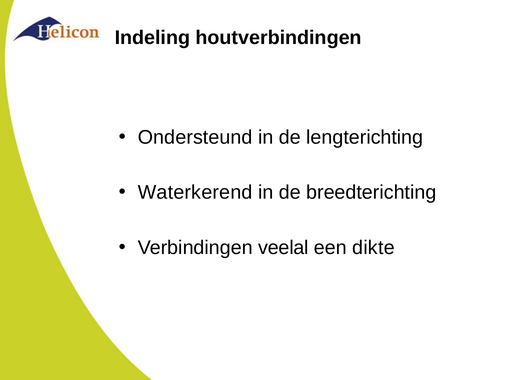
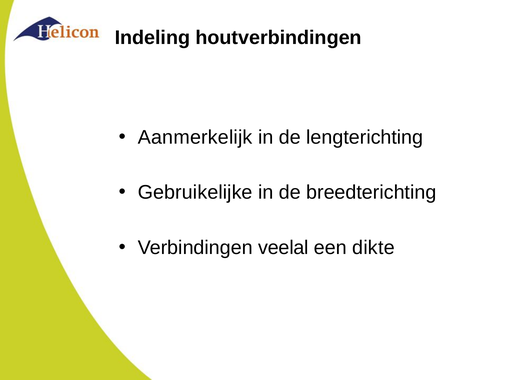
Ondersteund: Ondersteund -> Aanmerkelijk
Waterkerend: Waterkerend -> Gebruikelijke
